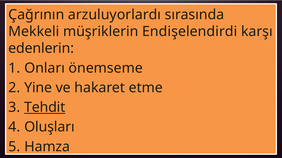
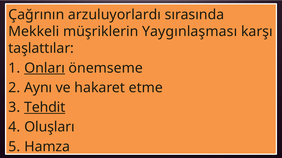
Endişelendirdi: Endişelendirdi -> Yaygınlaşması
edenlerin: edenlerin -> taşlattılar
Onları underline: none -> present
Yine: Yine -> Aynı
